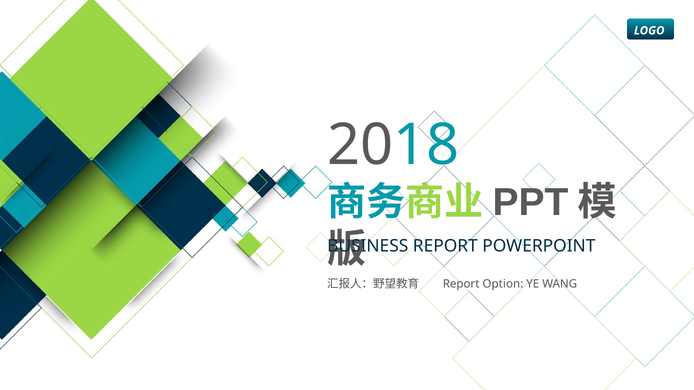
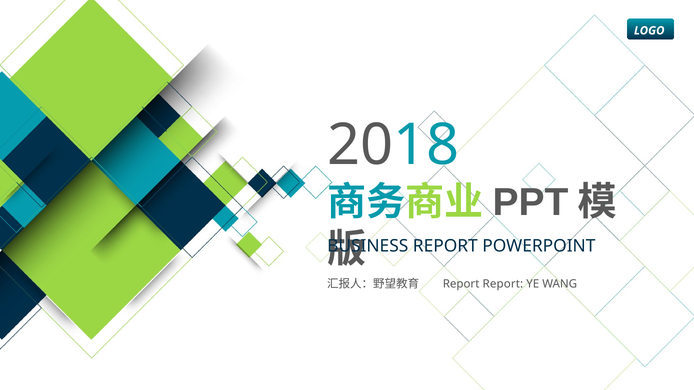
Report Option: Option -> Report
